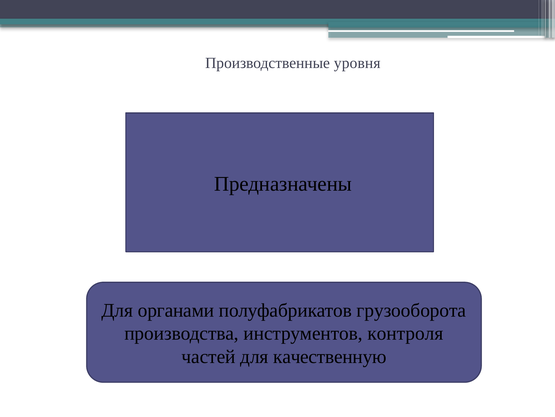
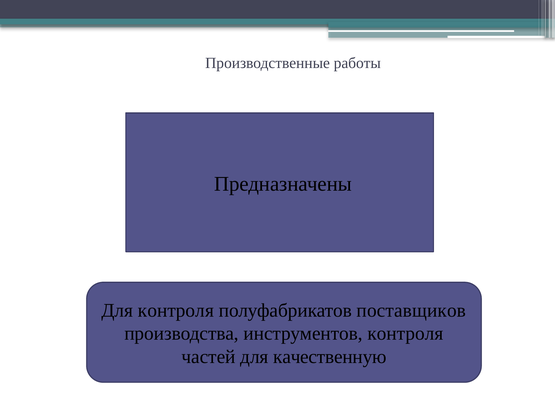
уровня: уровня -> работы
Для органами: органами -> контроля
грузооборота: грузооборота -> поставщиков
